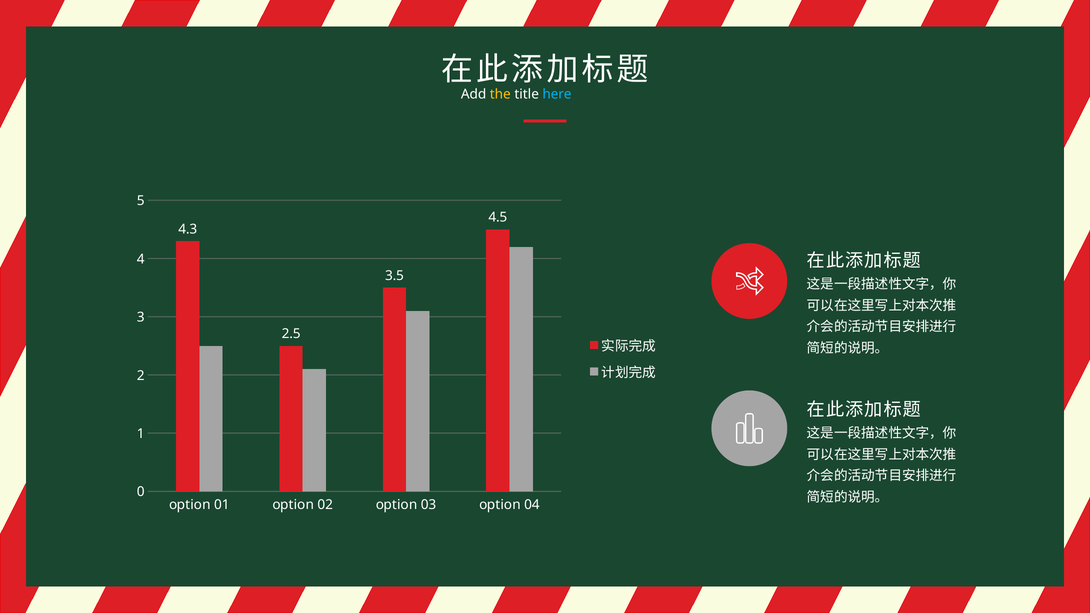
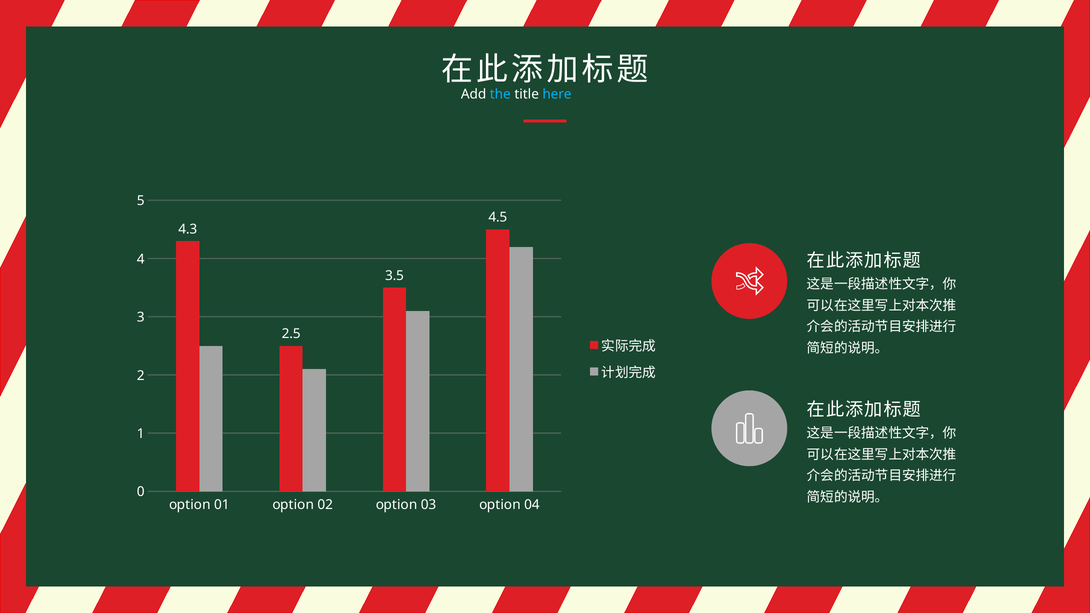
the colour: yellow -> light blue
